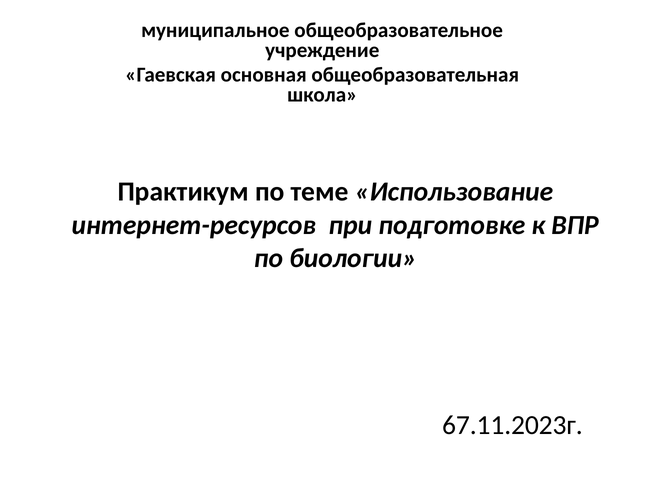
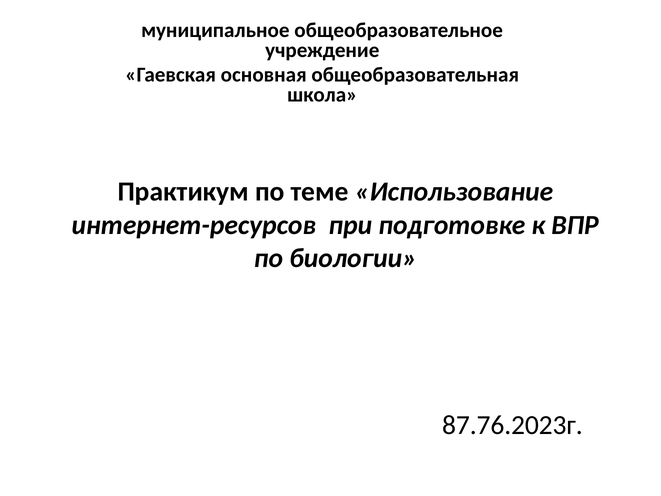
67.11.2023г: 67.11.2023г -> 87.76.2023г
